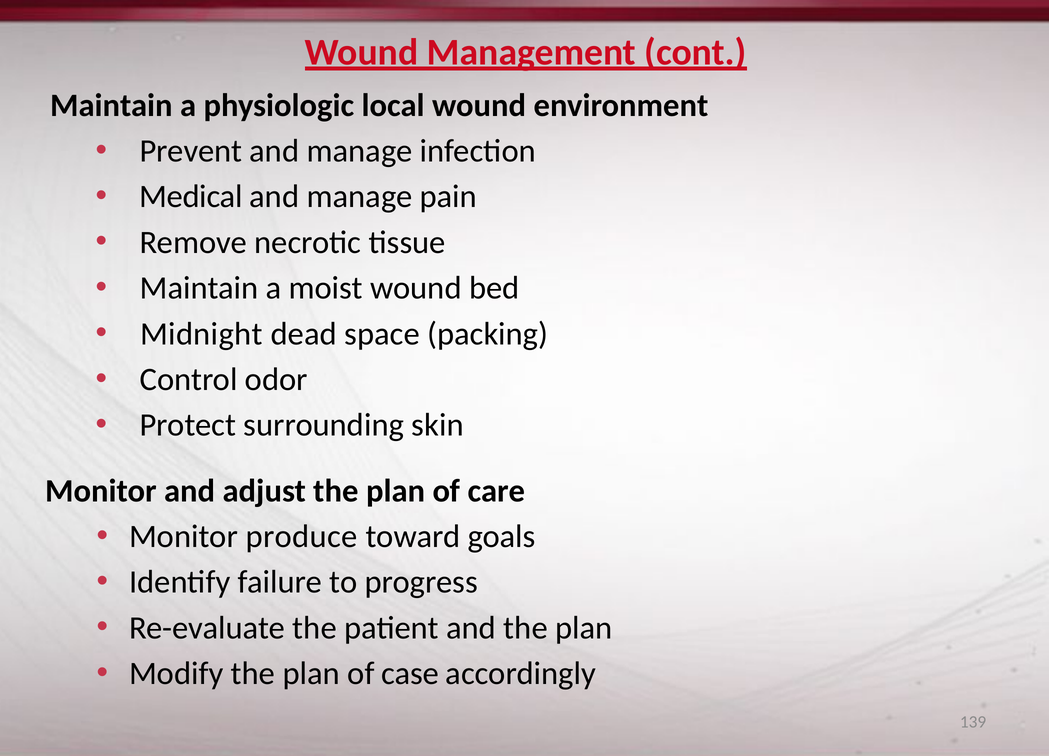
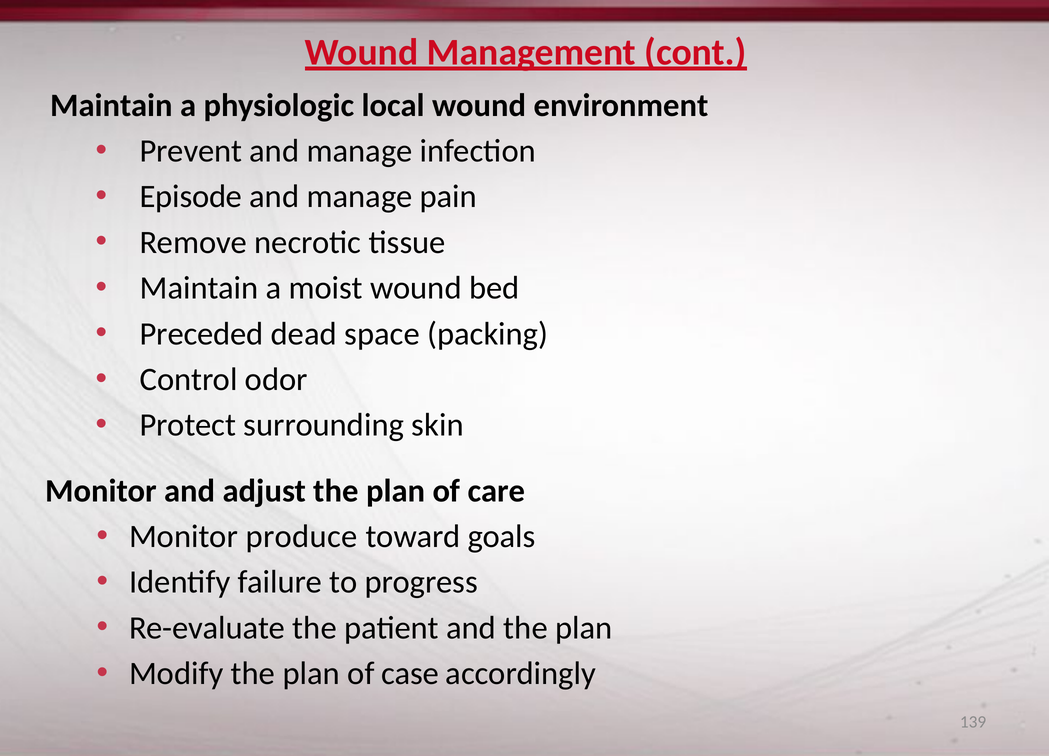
Medical: Medical -> Episode
Midnight: Midnight -> Preceded
